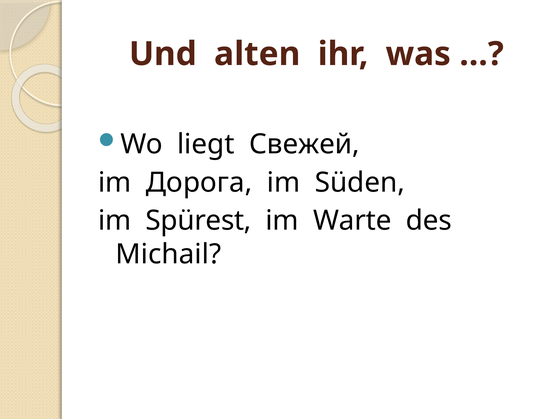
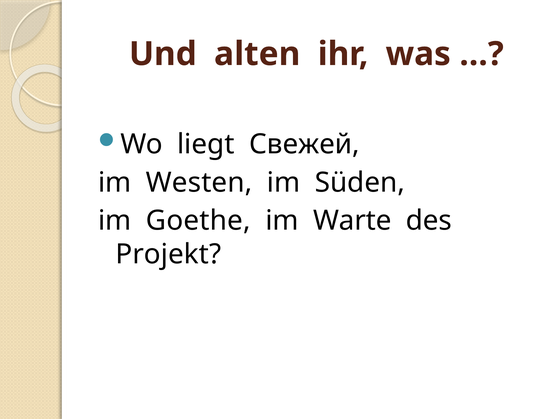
Дорога: Дорога -> Westen
Spürest: Spürest -> Goethe
Michail: Michail -> Projekt
